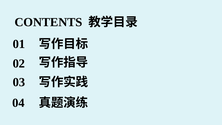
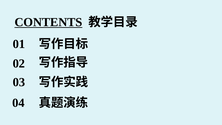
CONTENTS underline: none -> present
